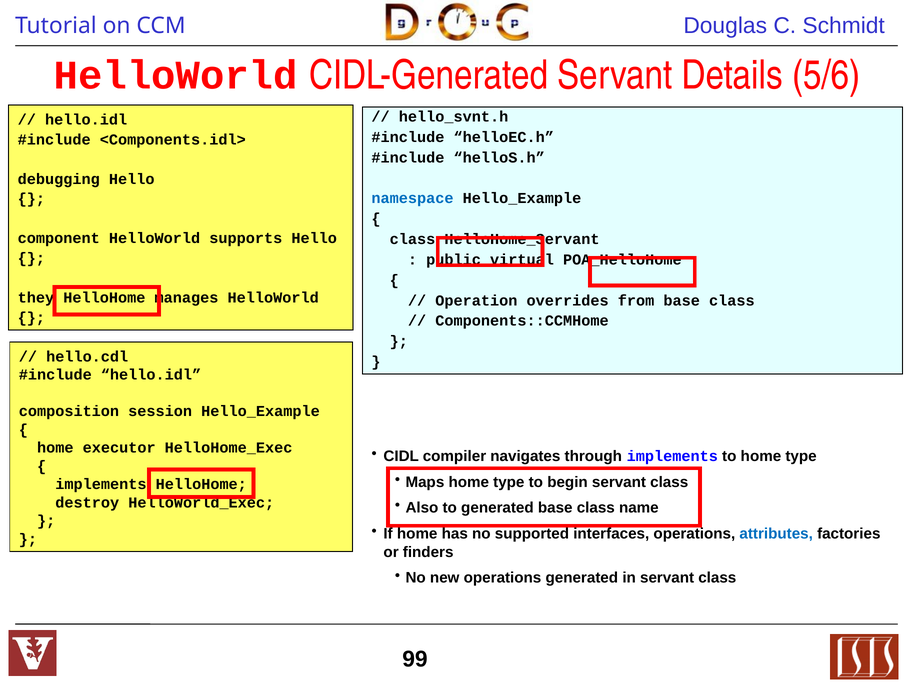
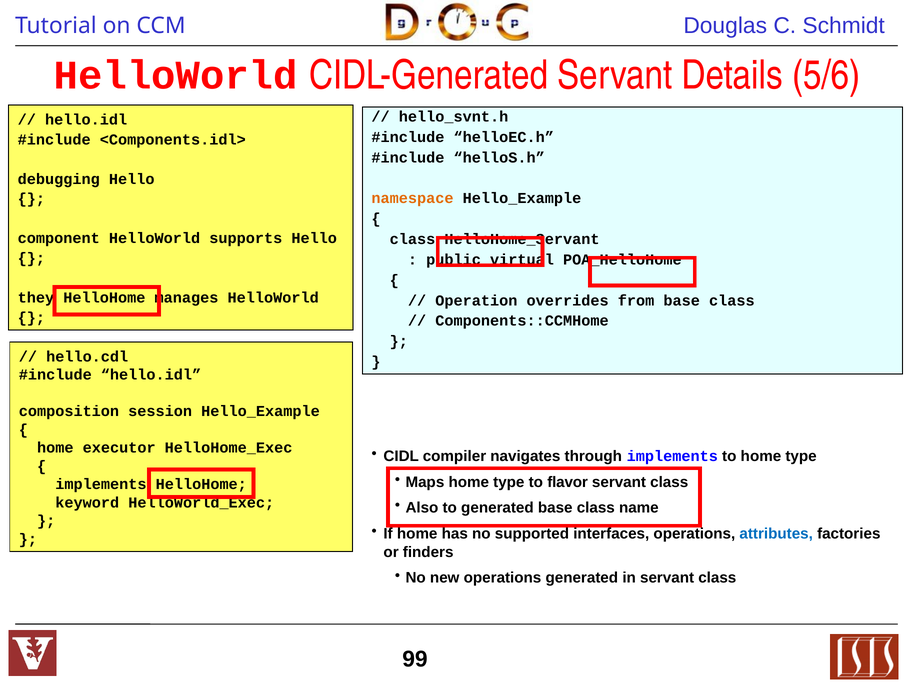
namespace colour: blue -> orange
begin: begin -> flavor
destroy: destroy -> keyword
